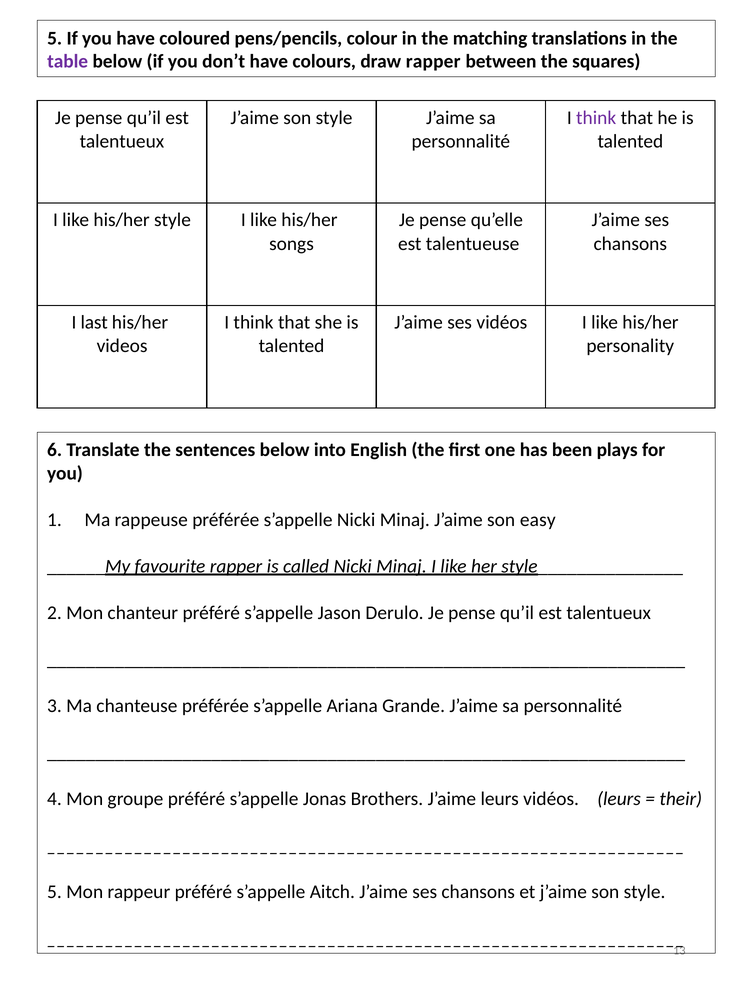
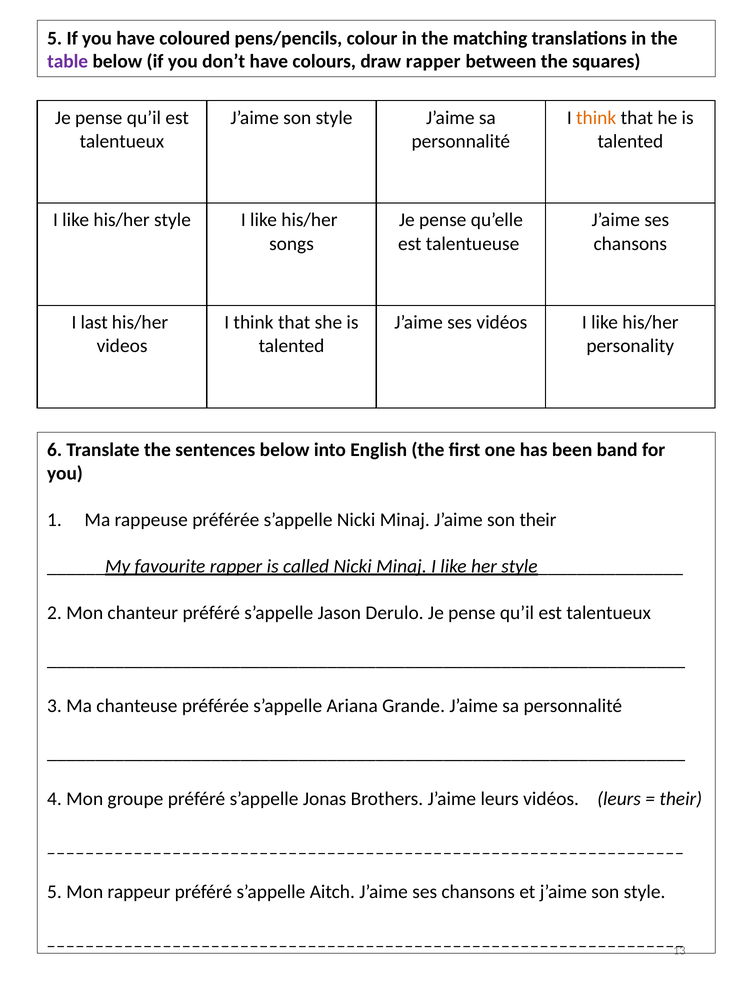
think at (596, 118) colour: purple -> orange
plays: plays -> band
son easy: easy -> their
